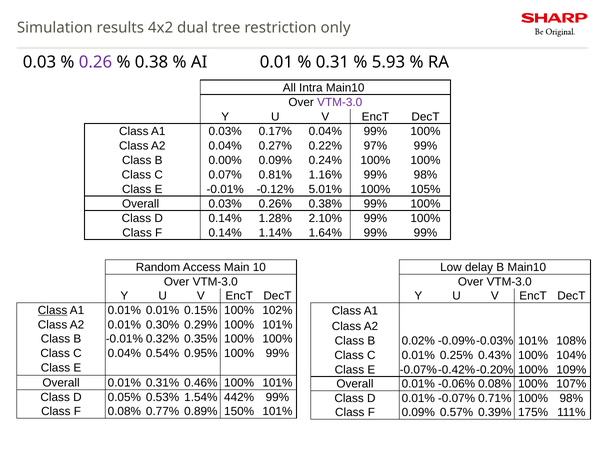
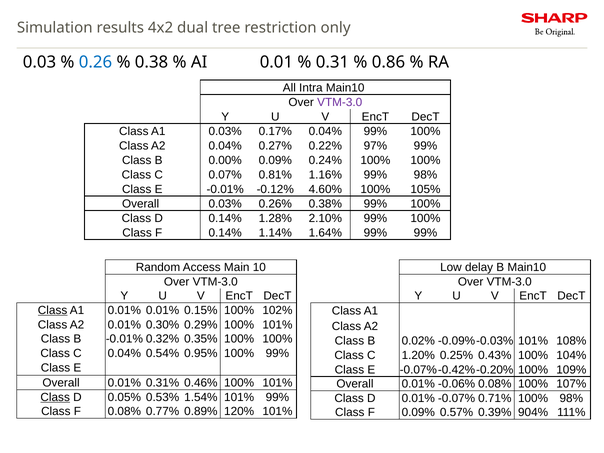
0.26 colour: purple -> blue
5.93: 5.93 -> 0.86
5.01%: 5.01% -> 4.60%
C 0.01%: 0.01% -> 1.20%
Class at (55, 397) underline: none -> present
1.54% 442%: 442% -> 101%
150%: 150% -> 120%
175%: 175% -> 904%
